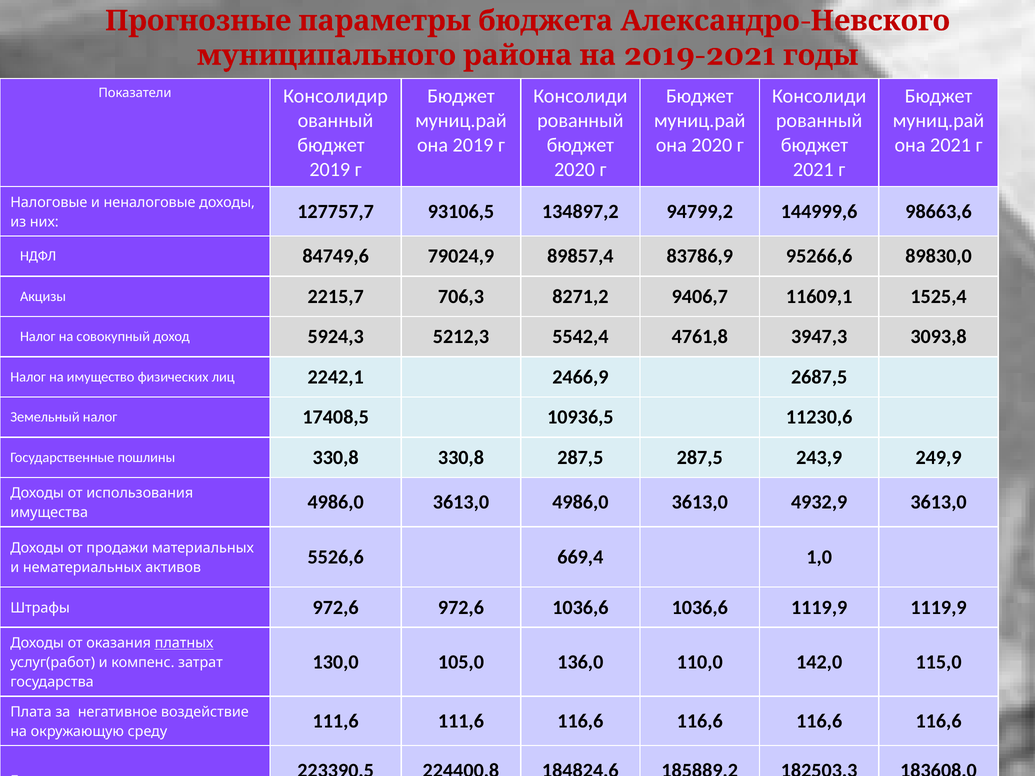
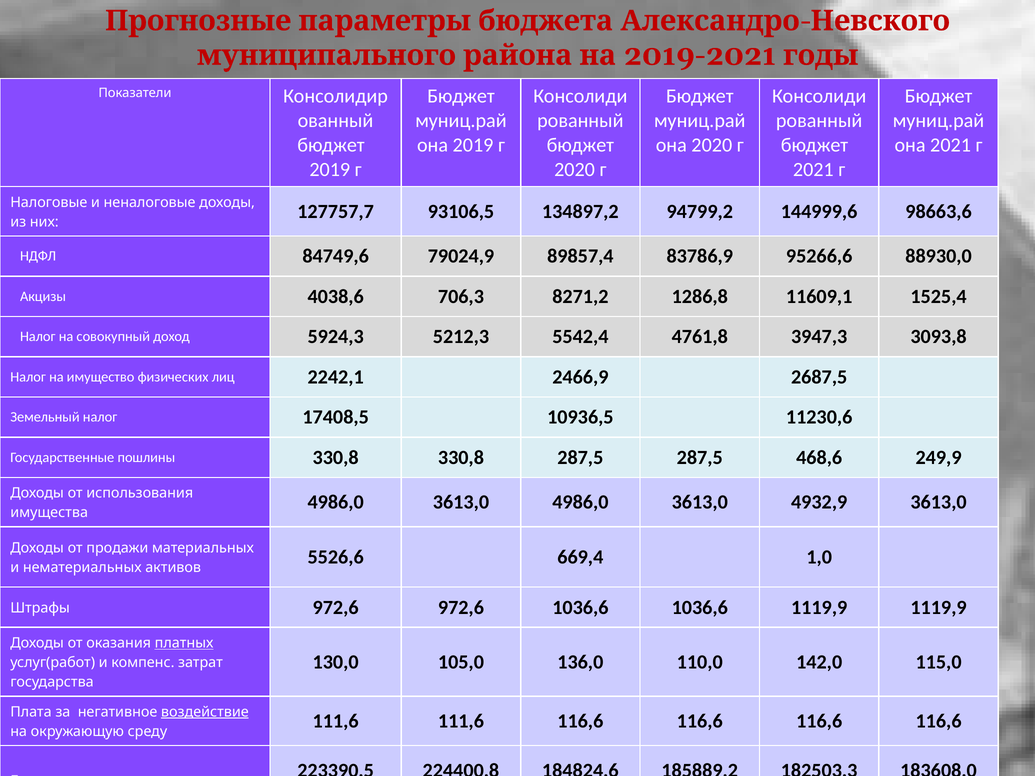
89830,0: 89830,0 -> 88930,0
2215,7: 2215,7 -> 4038,6
9406,7: 9406,7 -> 1286,8
243,9: 243,9 -> 468,6
воздействие underline: none -> present
